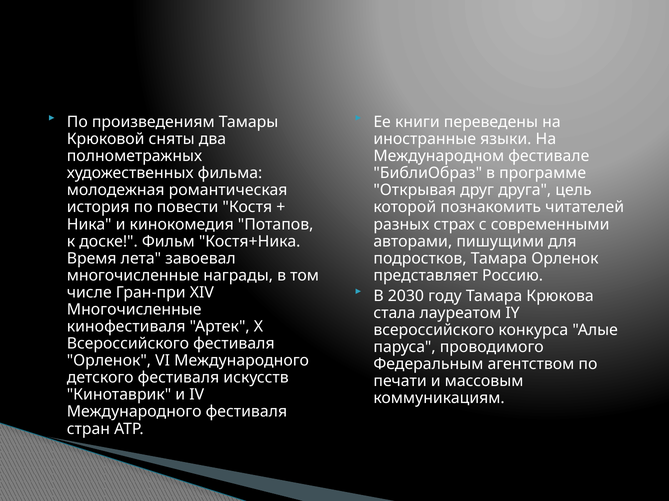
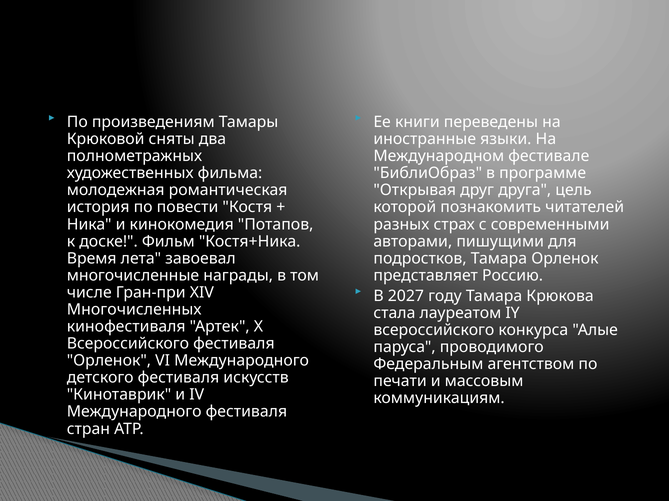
2030: 2030 -> 2027
Многочисленные at (134, 310): Многочисленные -> Многочисленных
